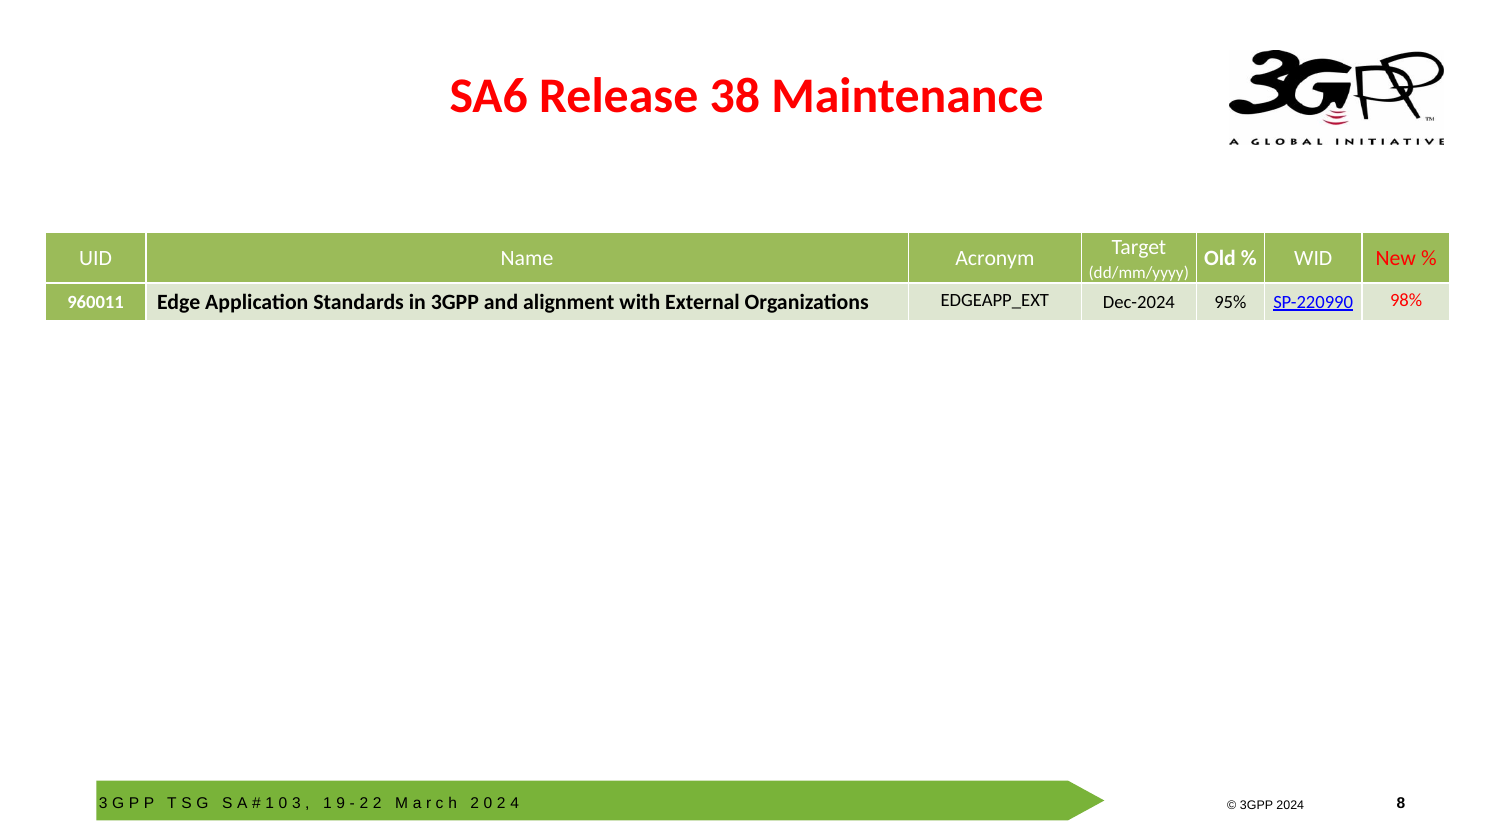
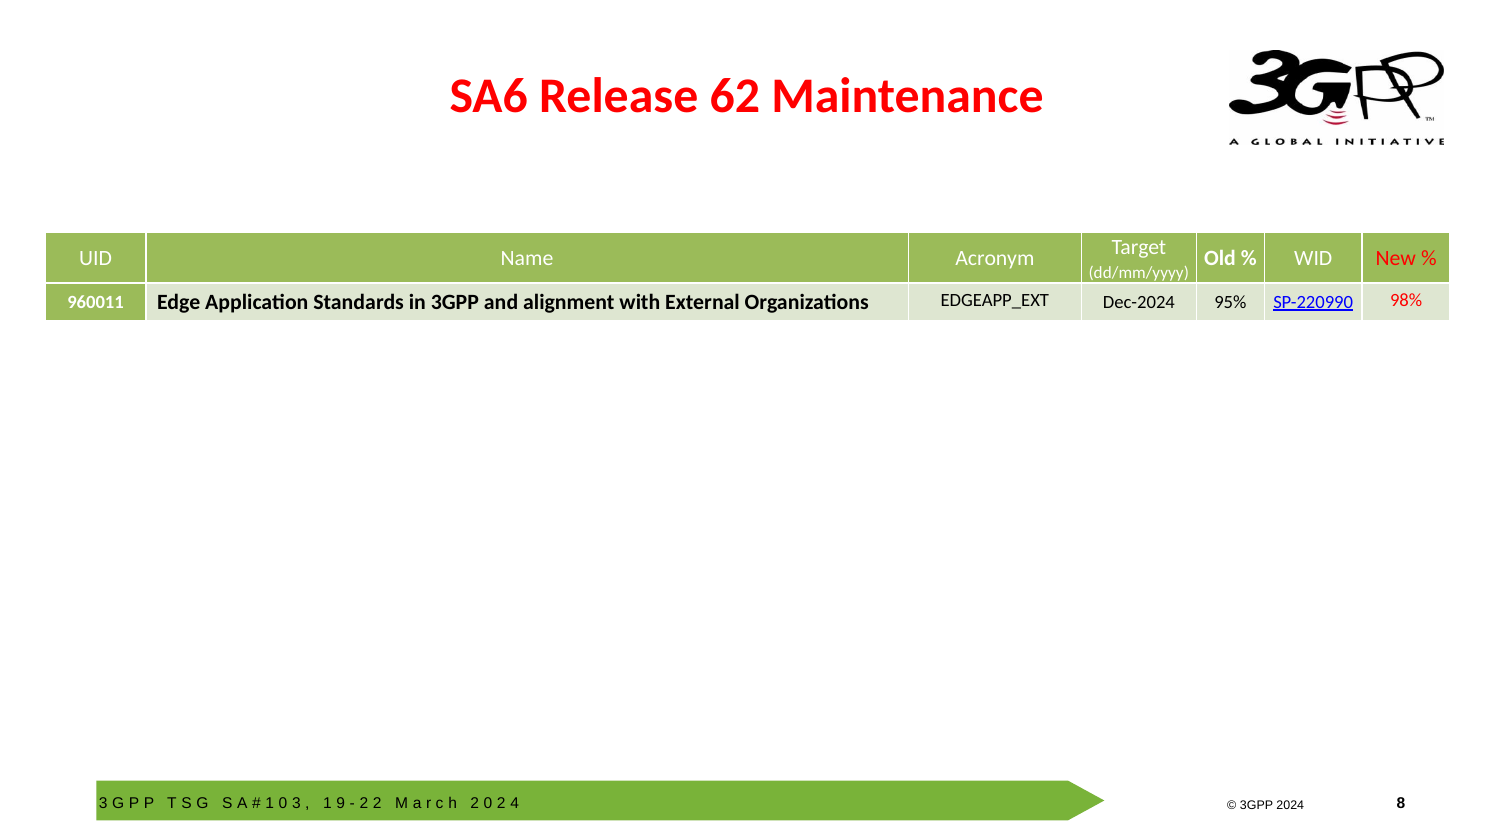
38: 38 -> 62
